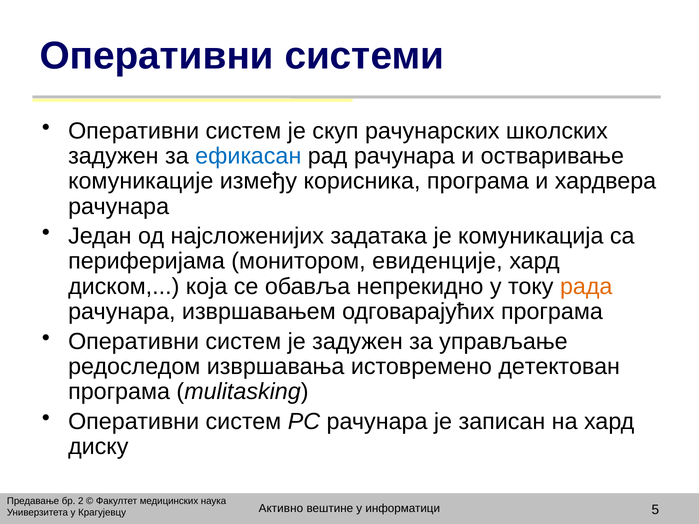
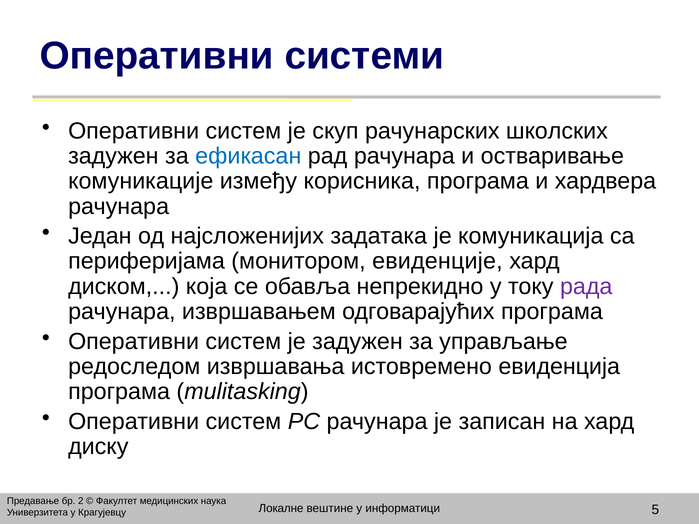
рада colour: orange -> purple
детектован: детектован -> евиденција
Активно: Активно -> Локалне
